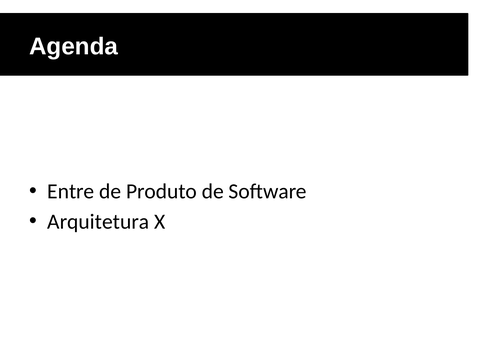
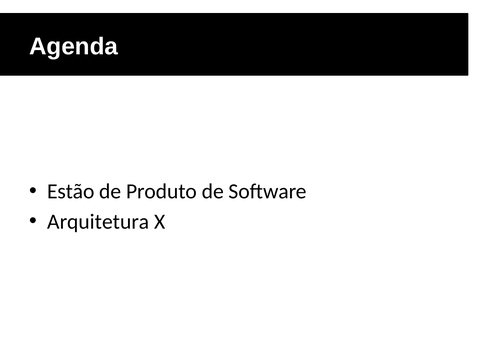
Entre: Entre -> Estão
